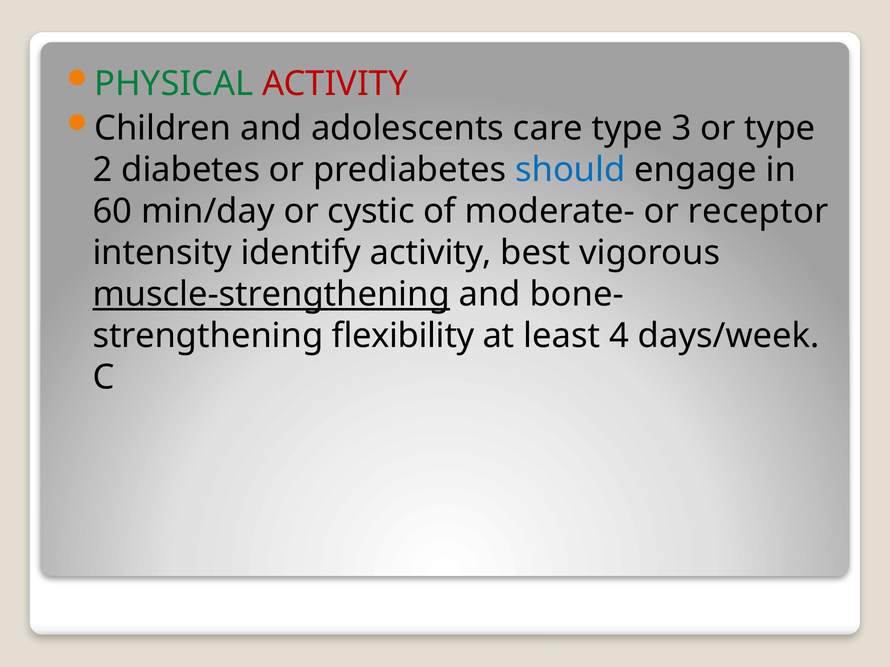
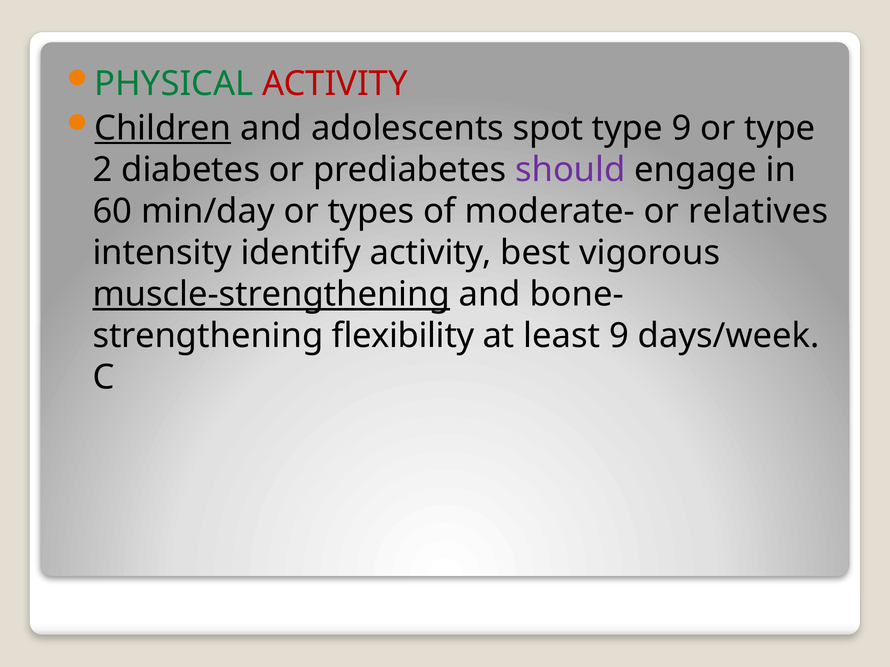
Children underline: none -> present
care: care -> spot
type 3: 3 -> 9
should colour: blue -> purple
cystic: cystic -> types
receptor: receptor -> relatives
least 4: 4 -> 9
